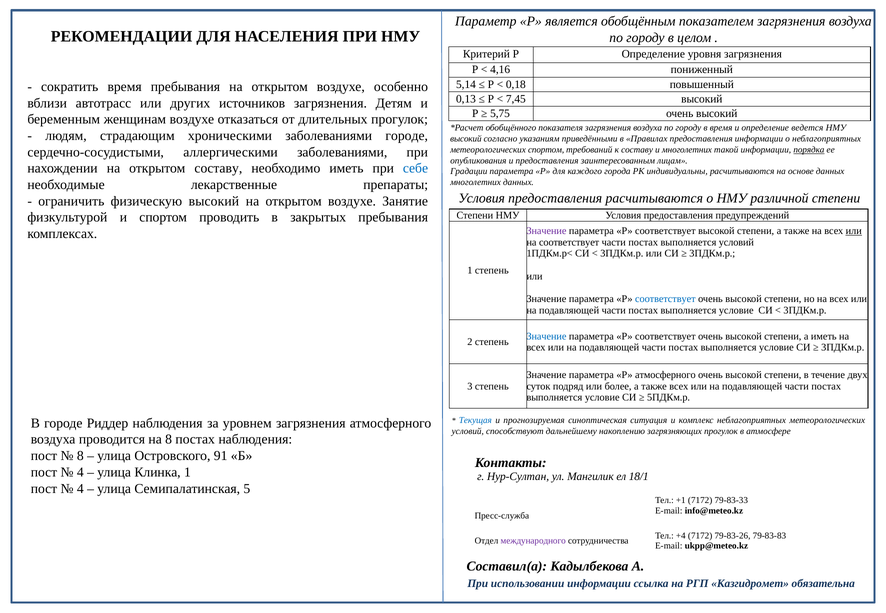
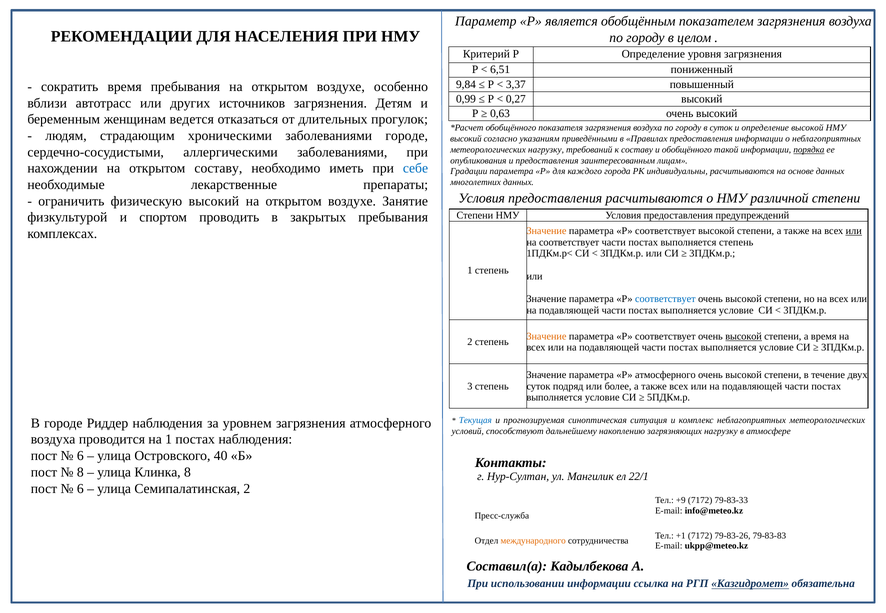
4,16: 4,16 -> 6,51
5,14: 5,14 -> 9,84
0,18: 0,18 -> 3,37
0,13: 0,13 -> 0,99
7,45: 7,45 -> 0,27
5,75: 5,75 -> 0,63
женщинам воздухе: воздухе -> ведется
в время: время -> суток
определение ведется: ведется -> высокой
метеорологических спортом: спортом -> нагрузку
и многолетних: многолетних -> обобщённого
Значение at (546, 231) colour: purple -> orange
выполняется условий: условий -> степень
Значение at (546, 336) colour: blue -> orange
высокой at (744, 336) underline: none -> present
а иметь: иметь -> время
загрязняющих прогулок: прогулок -> нагрузку
на 8: 8 -> 1
8 at (80, 456): 8 -> 6
91: 91 -> 40
4 at (80, 472): 4 -> 8
Клинка 1: 1 -> 8
18/1: 18/1 -> 22/1
4 at (80, 489): 4 -> 6
Семипалатинская 5: 5 -> 2
+1: +1 -> +9
+4: +4 -> +1
международного colour: purple -> orange
Казгидромет underline: none -> present
